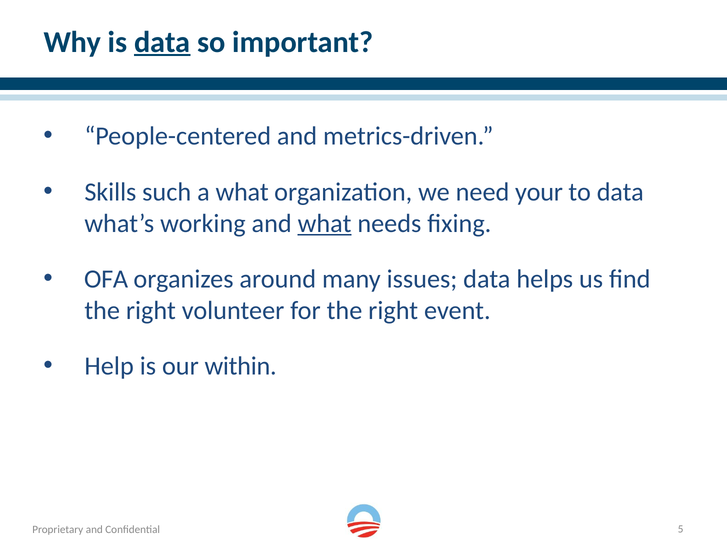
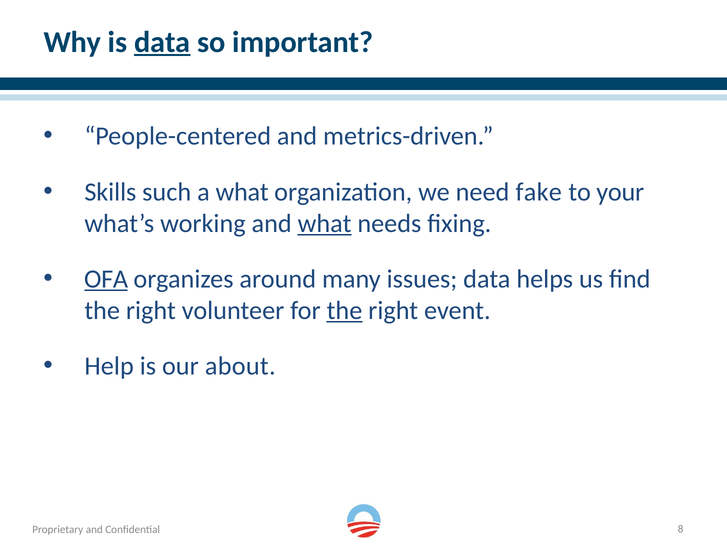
your: your -> fake
to data: data -> your
OFA underline: none -> present
the at (345, 311) underline: none -> present
within: within -> about
5: 5 -> 8
